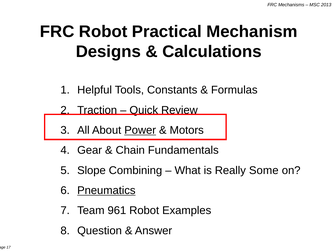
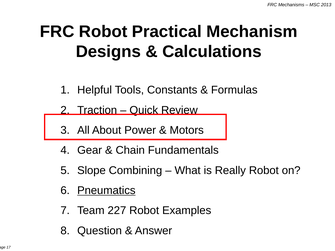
Power underline: present -> none
Really Some: Some -> Robot
961: 961 -> 227
